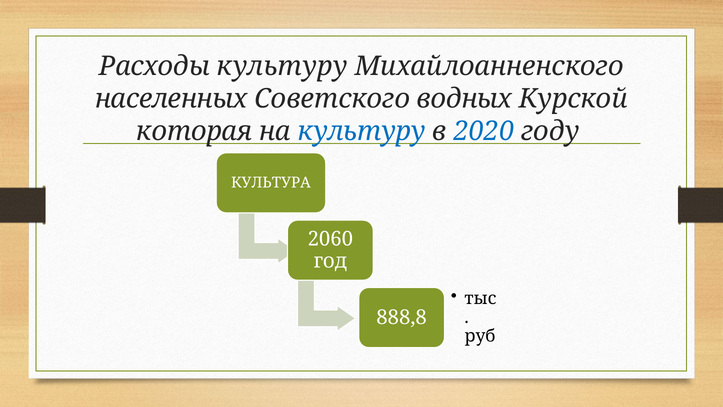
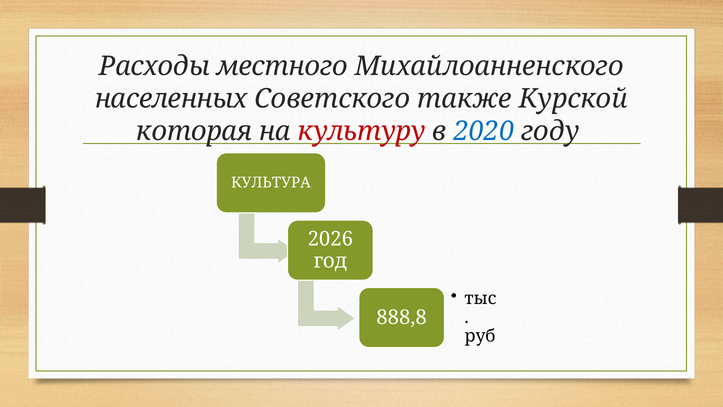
Расходы культуру: культуру -> местного
водных: водных -> также
культуру at (362, 131) colour: blue -> red
2060: 2060 -> 2026
